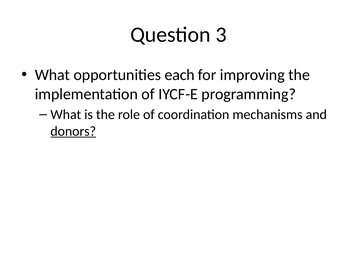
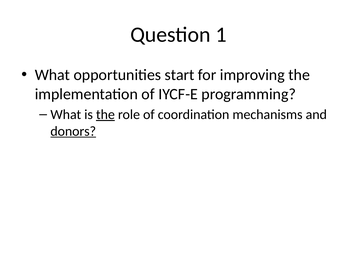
3: 3 -> 1
each: each -> start
the at (105, 114) underline: none -> present
